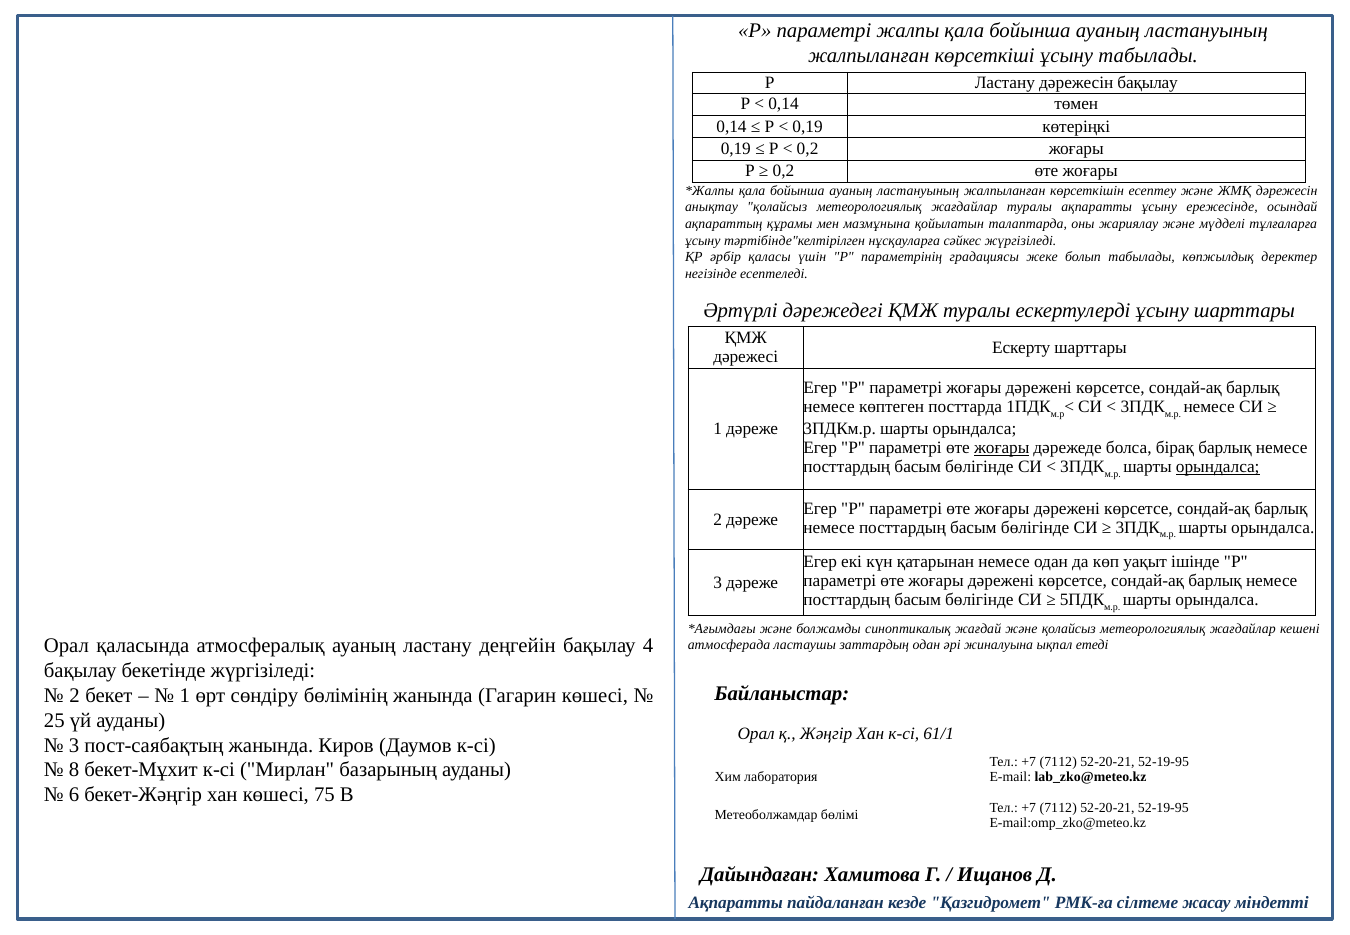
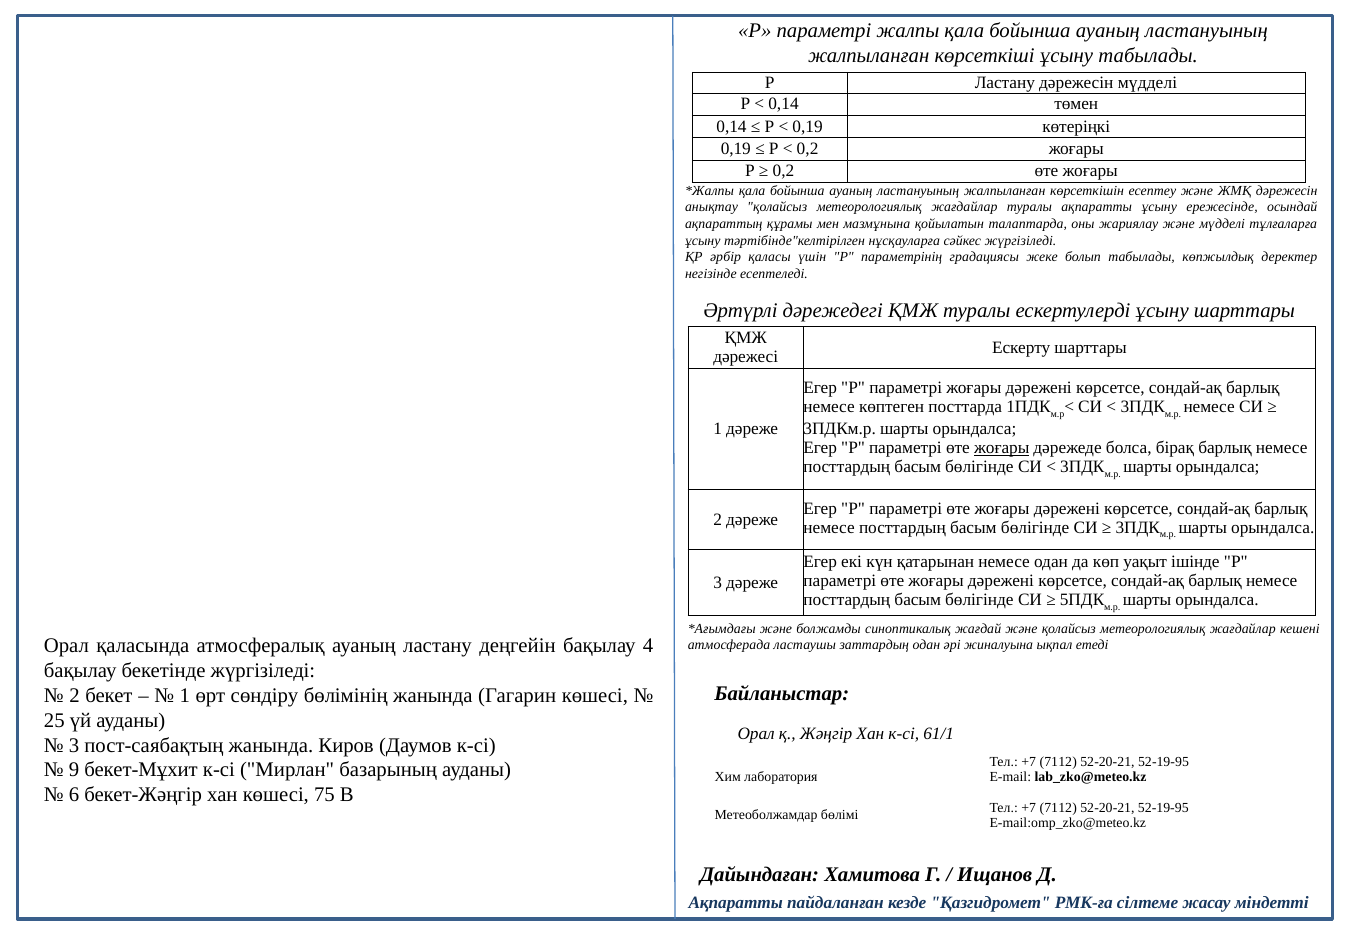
дәрежесін бақылау: бақылау -> мүдделі
орындалса at (1218, 467) underline: present -> none
8: 8 -> 9
